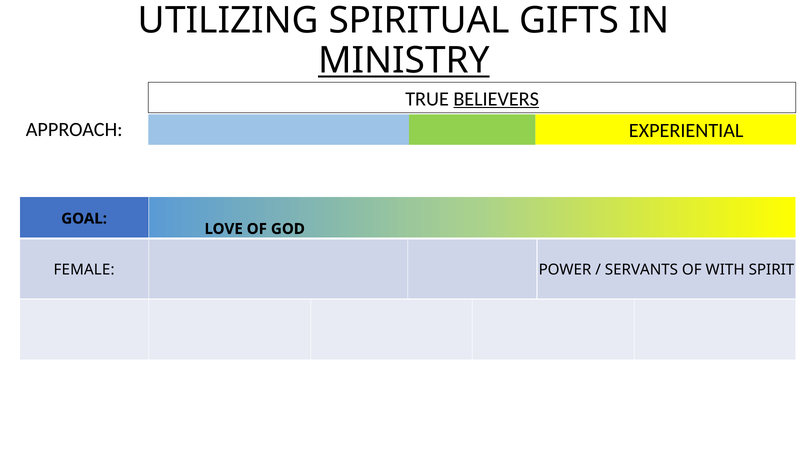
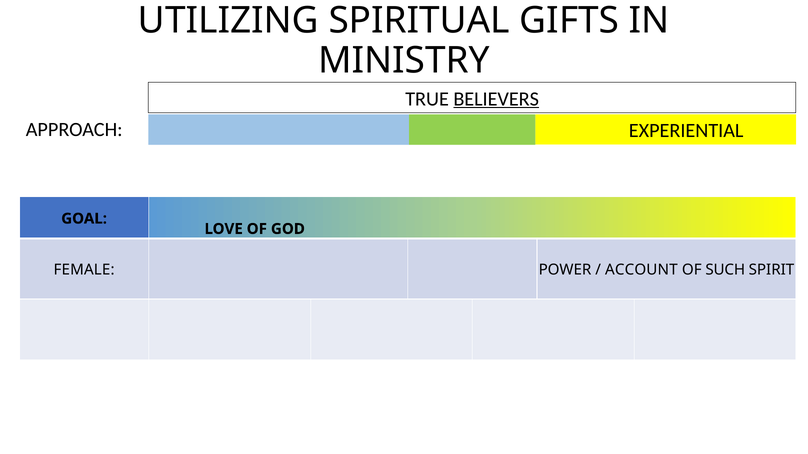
MINISTRY underline: present -> none
SERVANTS: SERVANTS -> ACCOUNT
WITH: WITH -> SUCH
